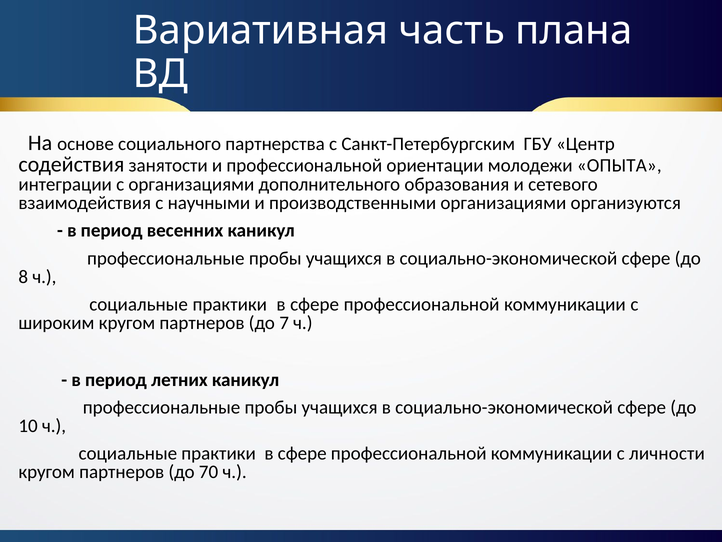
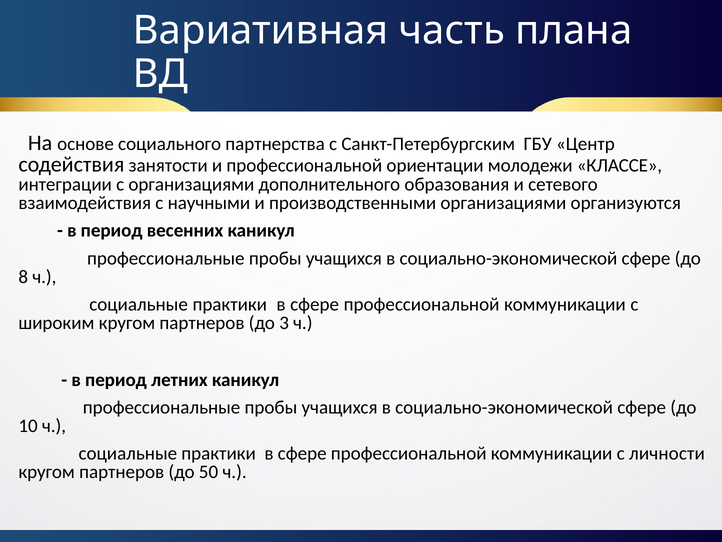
ОПЫТА: ОПЫТА -> КЛАССЕ
7: 7 -> 3
70: 70 -> 50
